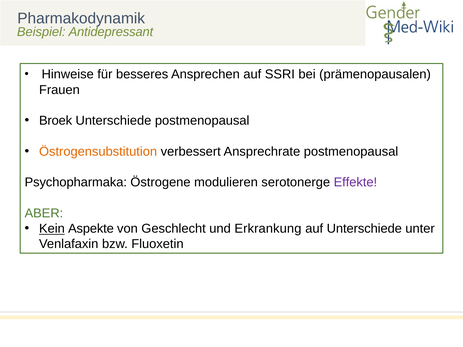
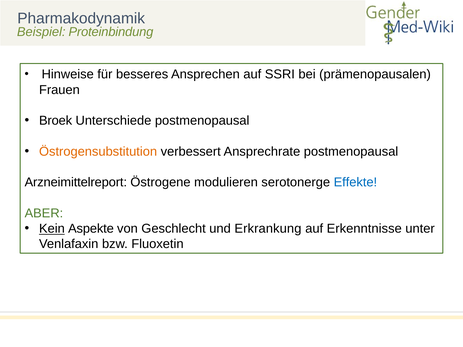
Antidepressant: Antidepressant -> Proteinbindung
Psychopharmaka: Psychopharmaka -> Arzneimittelreport
Effekte colour: purple -> blue
auf Unterschiede: Unterschiede -> Erkenntnisse
